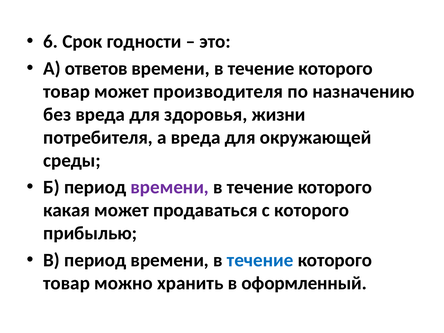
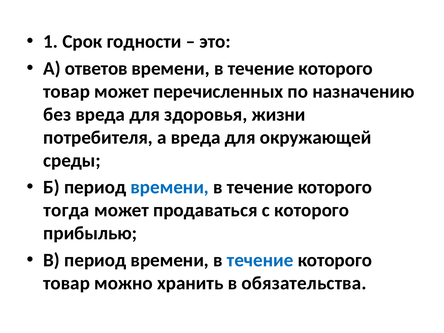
6: 6 -> 1
производителя: производителя -> перечисленных
времени at (170, 187) colour: purple -> blue
какая: какая -> тогда
оформленный: оформленный -> обязательства
